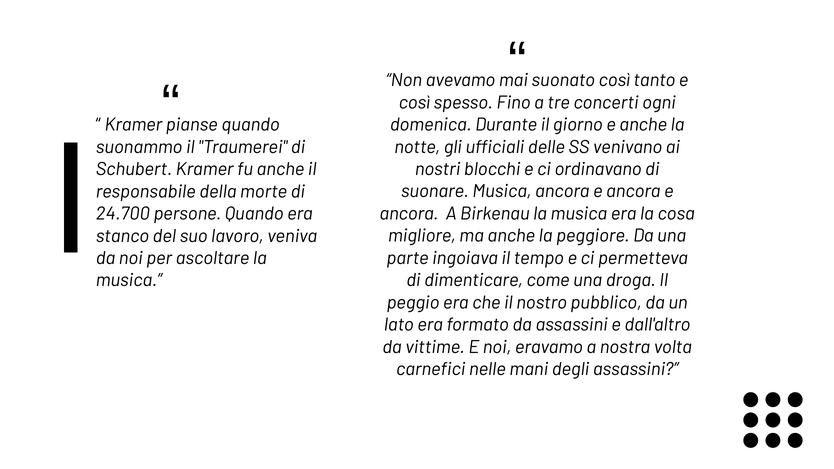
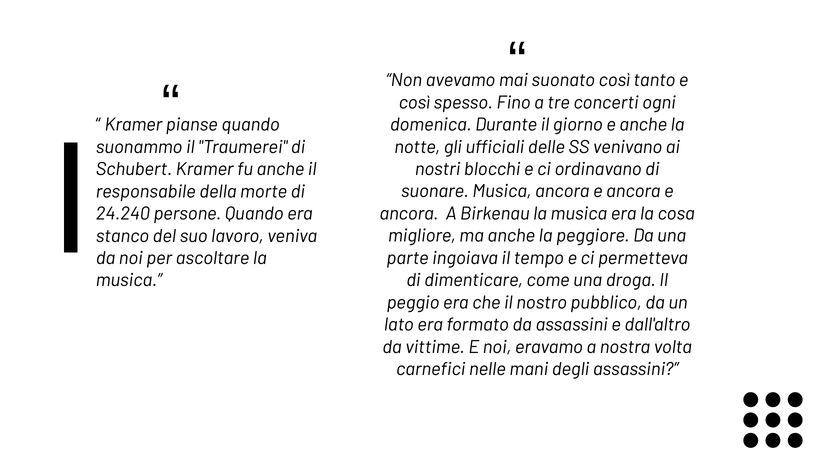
24.700: 24.700 -> 24.240
